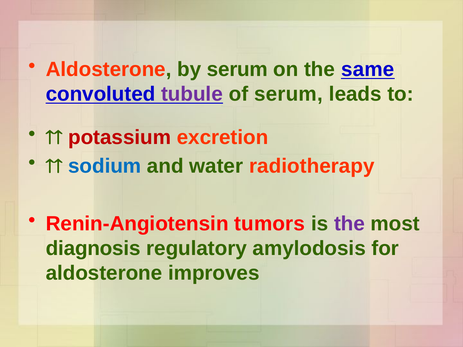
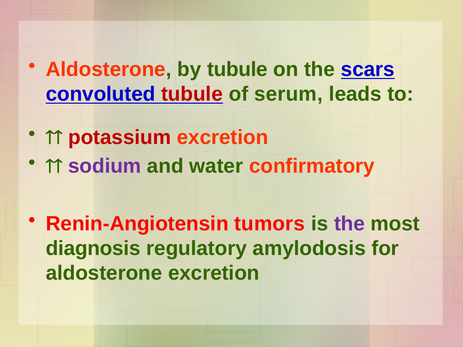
by serum: serum -> tubule
same: same -> scars
tubule at (192, 94) colour: purple -> red
sodium colour: blue -> purple
radiotherapy: radiotherapy -> confirmatory
aldosterone improves: improves -> excretion
